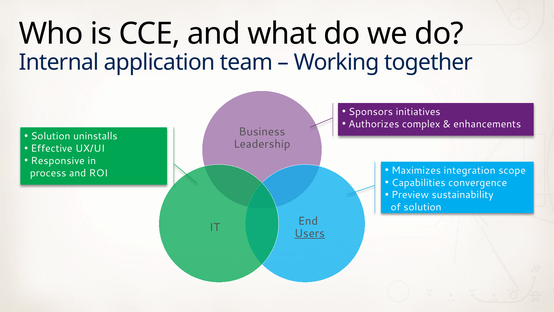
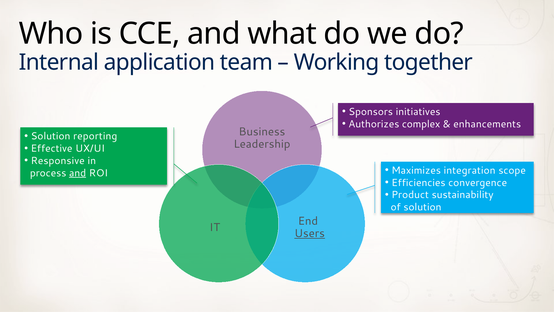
uninstalls: uninstalls -> reporting
and at (78, 173) underline: none -> present
Capabilities: Capabilities -> Efficiencies
Preview: Preview -> Product
